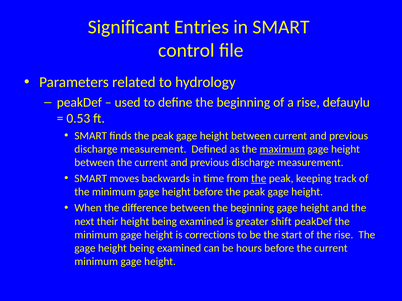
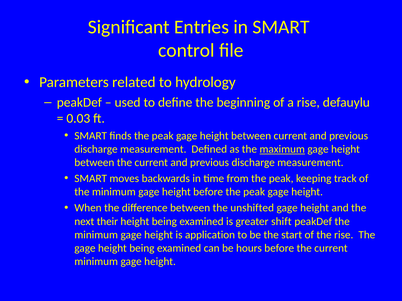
0.53: 0.53 -> 0.03
the at (259, 179) underline: present -> none
between the beginning: beginning -> unshifted
corrections: corrections -> application
